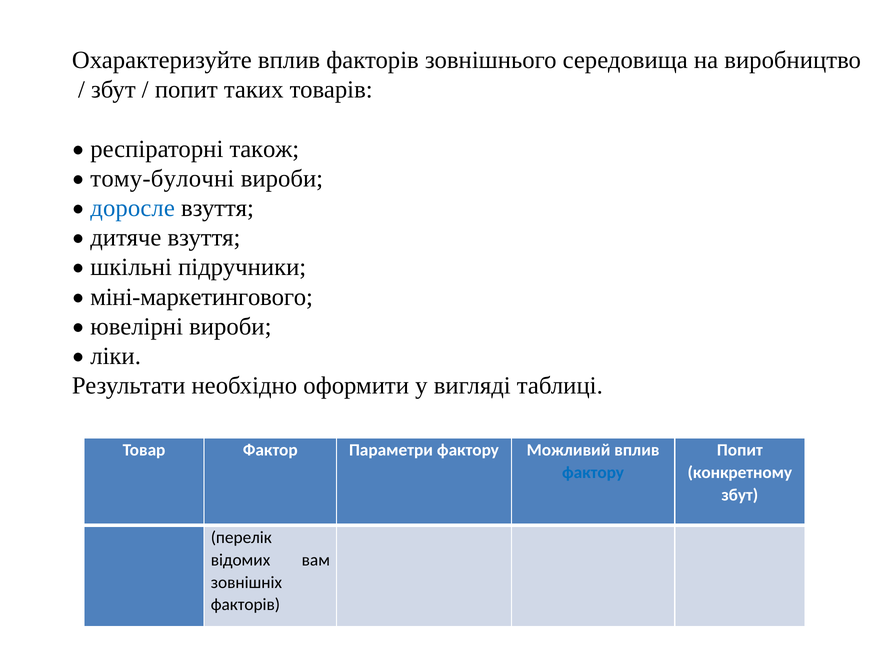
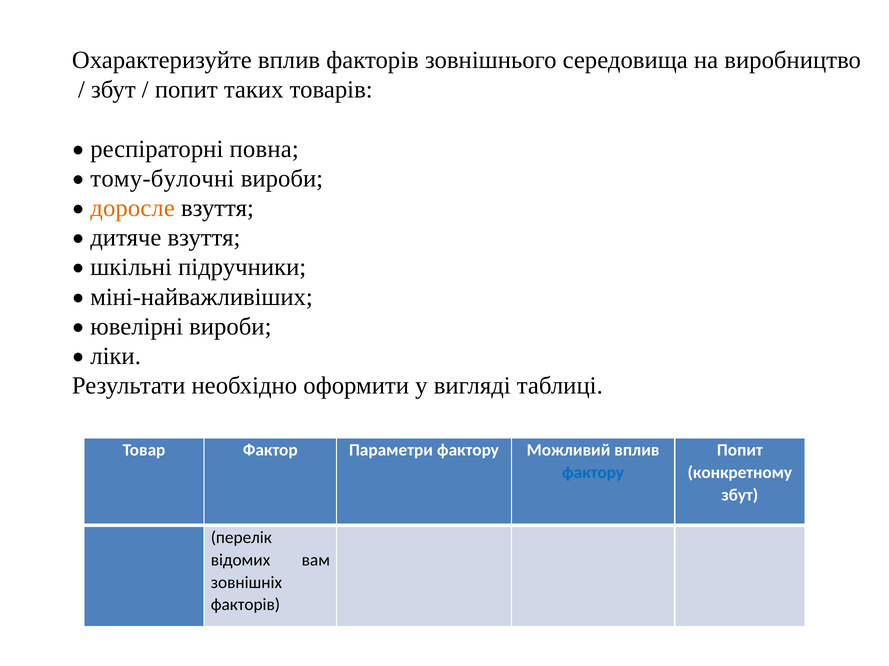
також: також -> повна
доросле colour: blue -> orange
міні-маркетингового: міні-маркетингового -> міні-найважливіших
